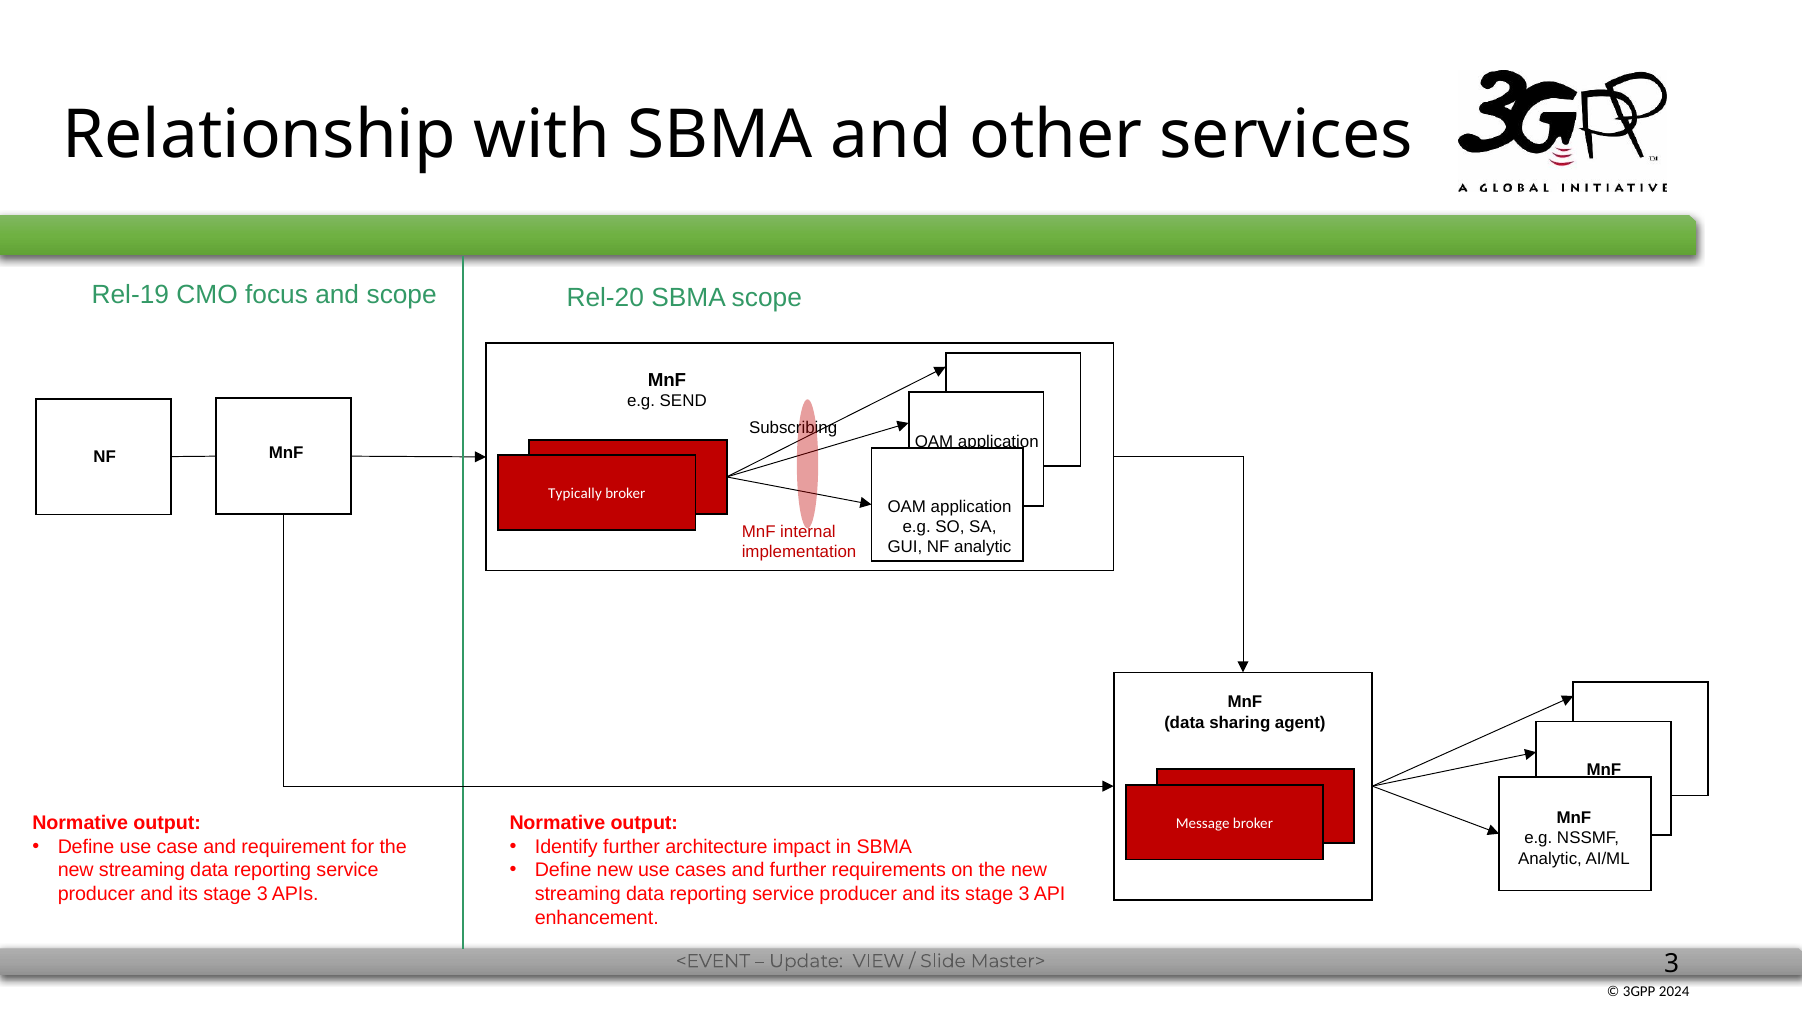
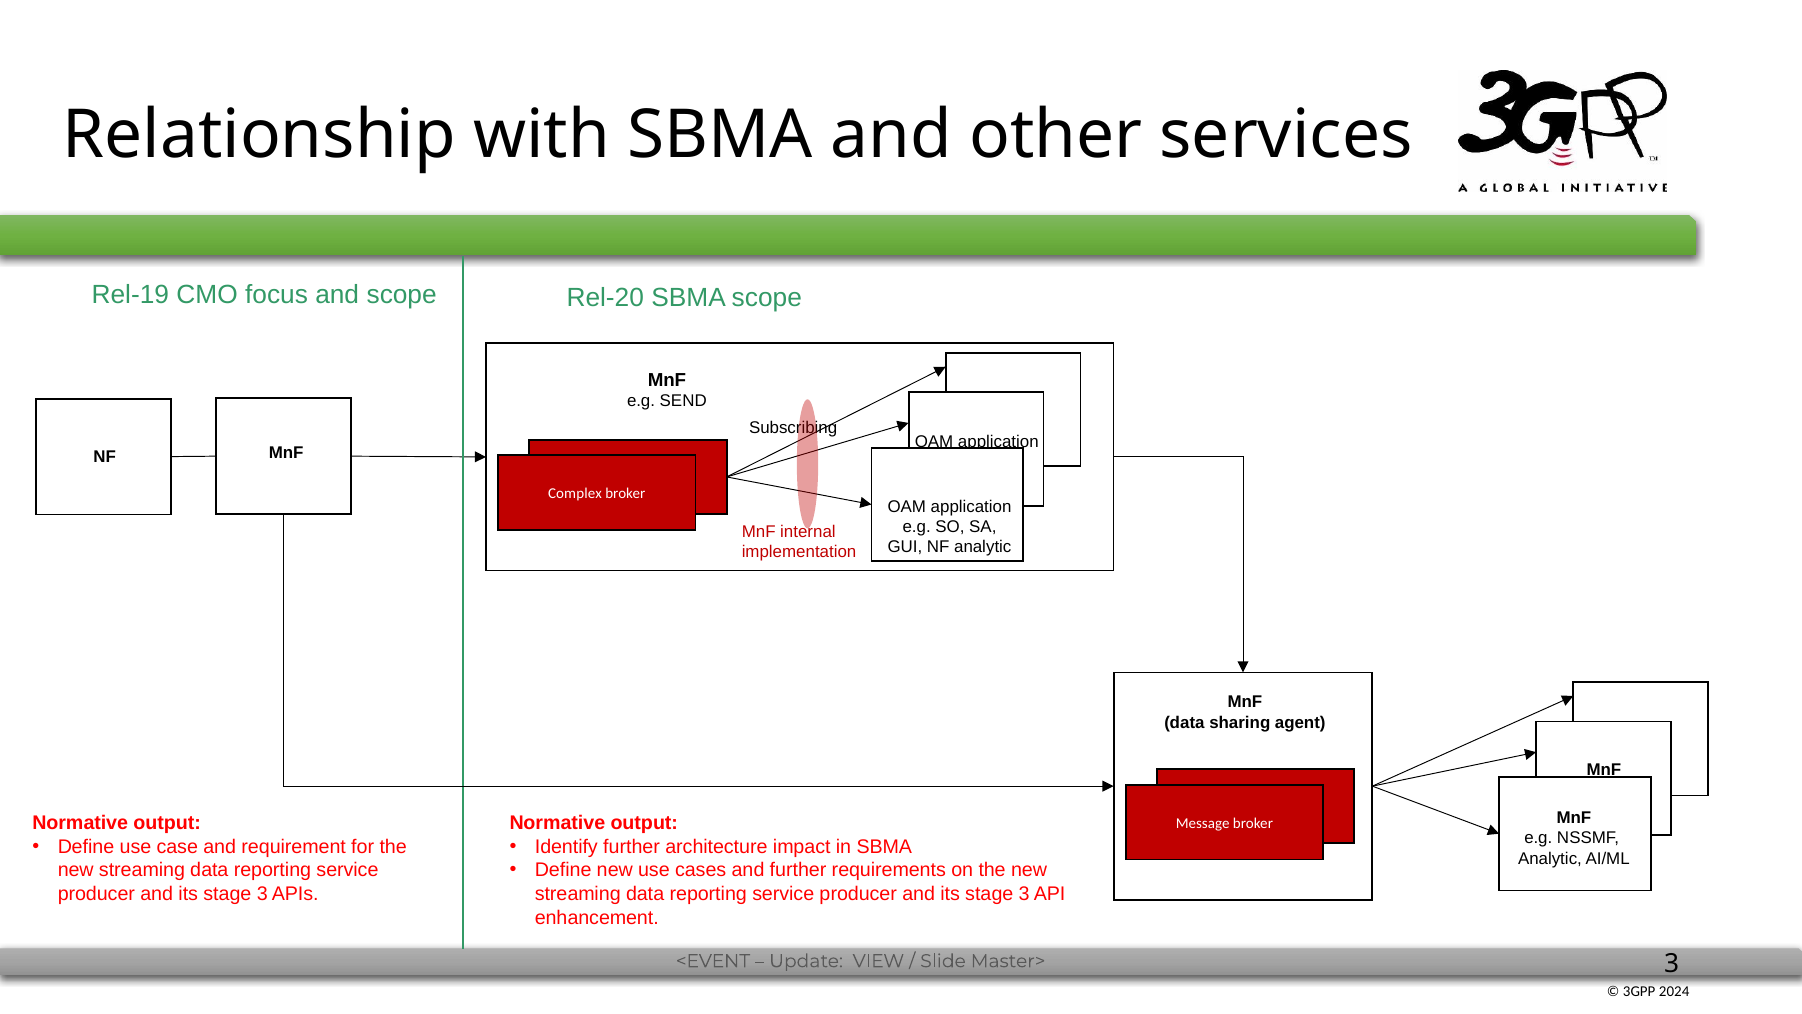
Typically: Typically -> Complex
